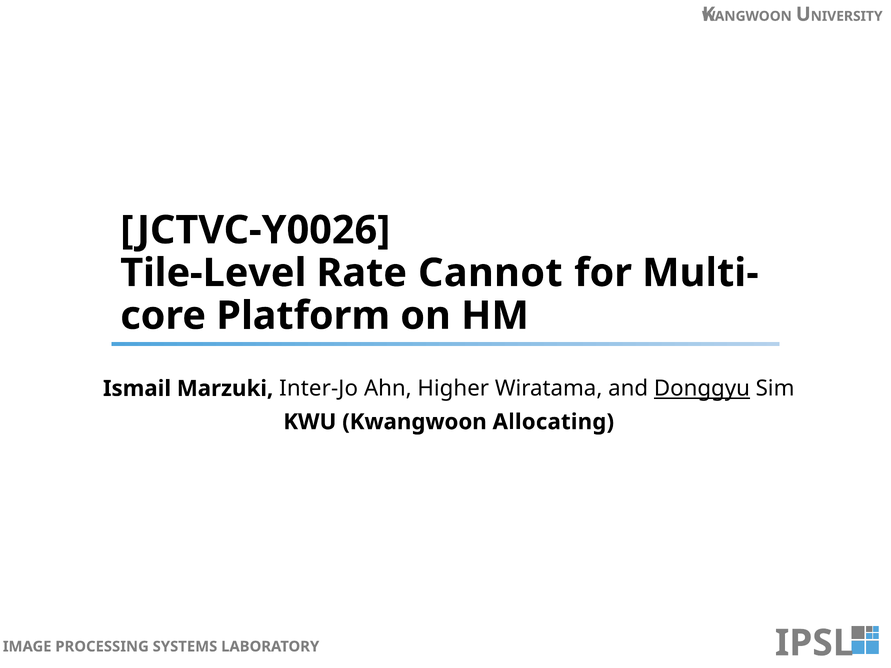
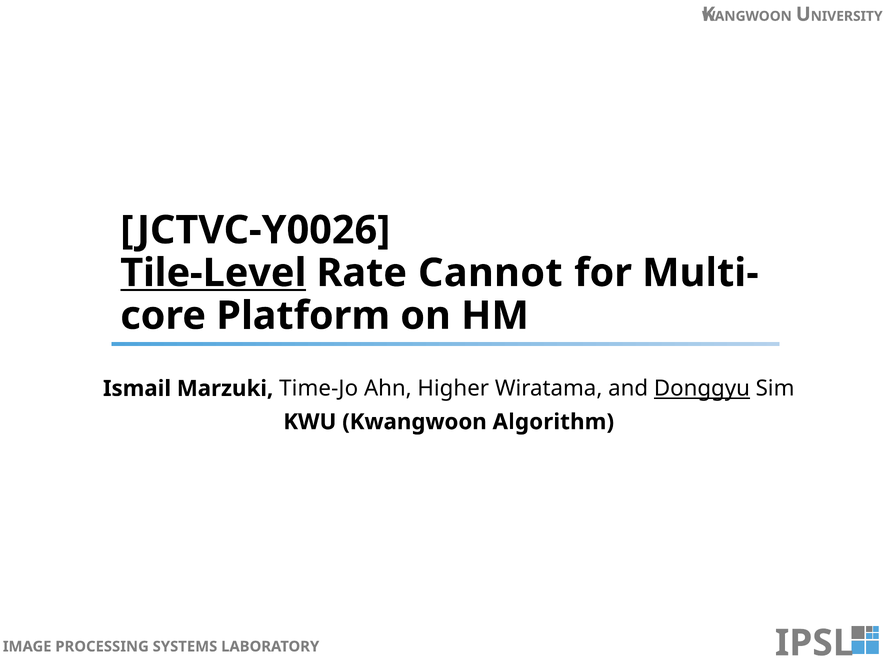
Tile-Level underline: none -> present
Inter-Jo: Inter-Jo -> Time-Jo
Allocating: Allocating -> Algorithm
